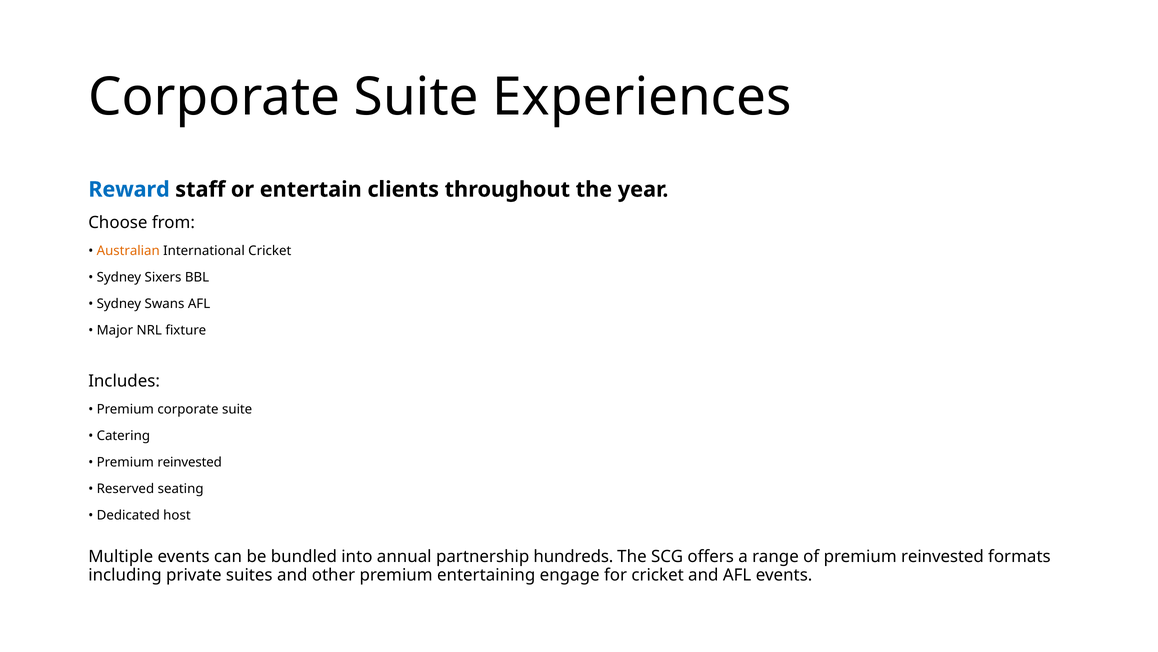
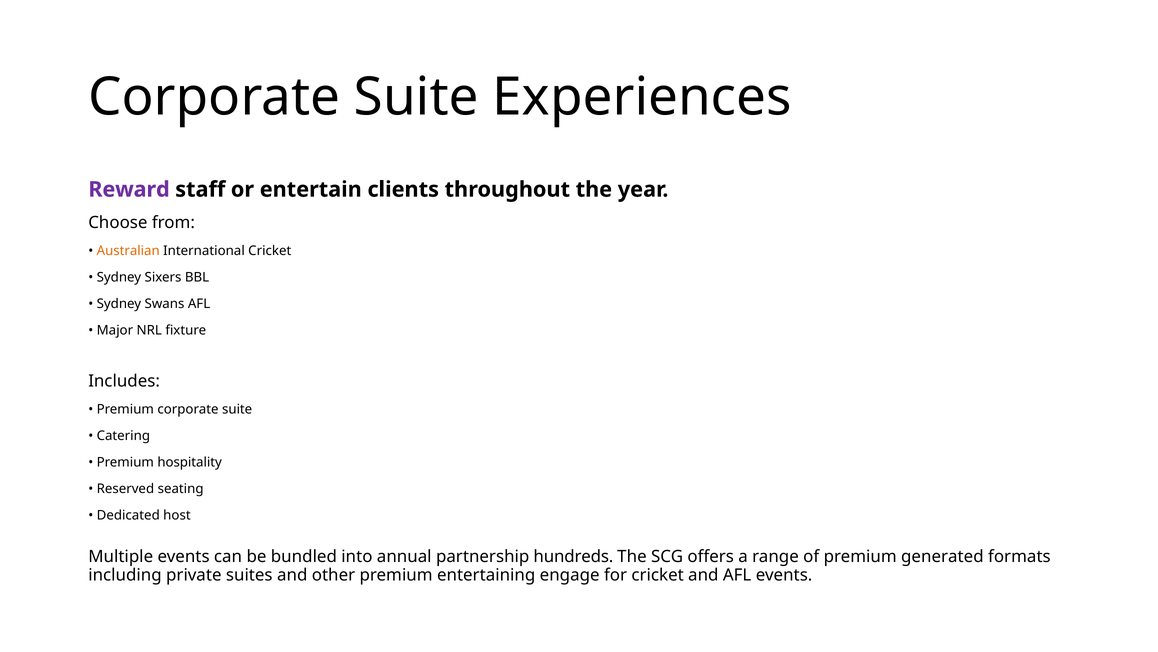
Reward colour: blue -> purple
reinvested at (190, 462): reinvested -> hospitality
of premium reinvested: reinvested -> generated
